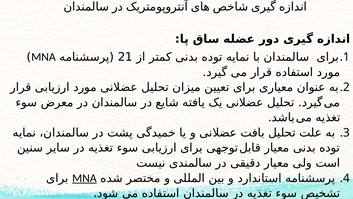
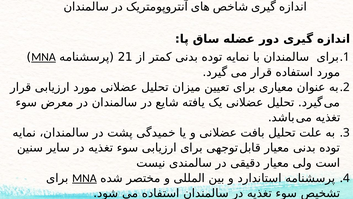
MNA at (43, 57) underline: none -> present
